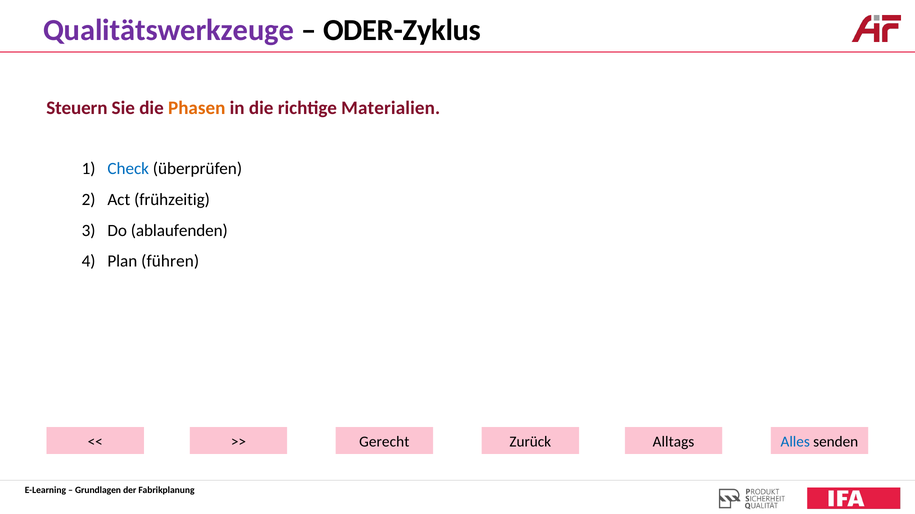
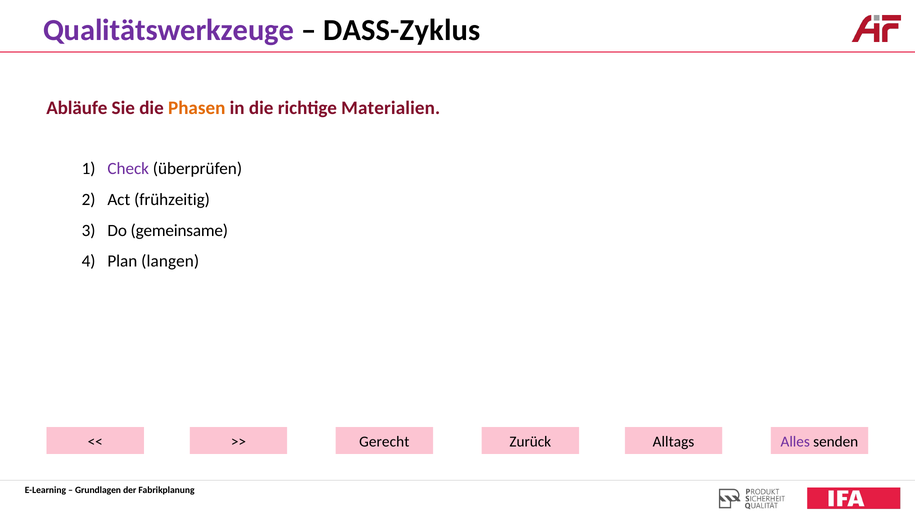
ODER-Zyklus: ODER-Zyklus -> DASS-Zyklus
Steuern: Steuern -> Abläufe
Check colour: blue -> purple
ablaufenden: ablaufenden -> gemeinsame
führen: führen -> langen
Alles colour: blue -> purple
